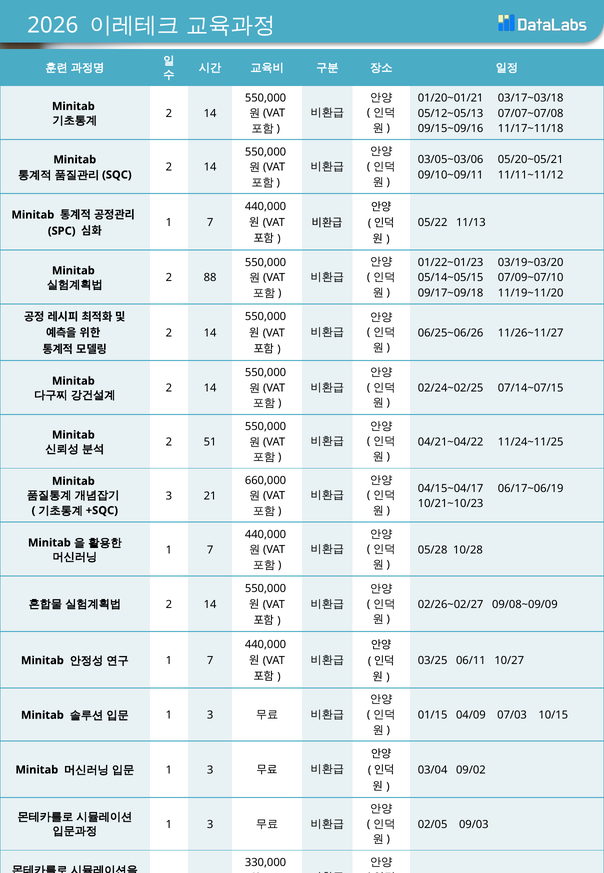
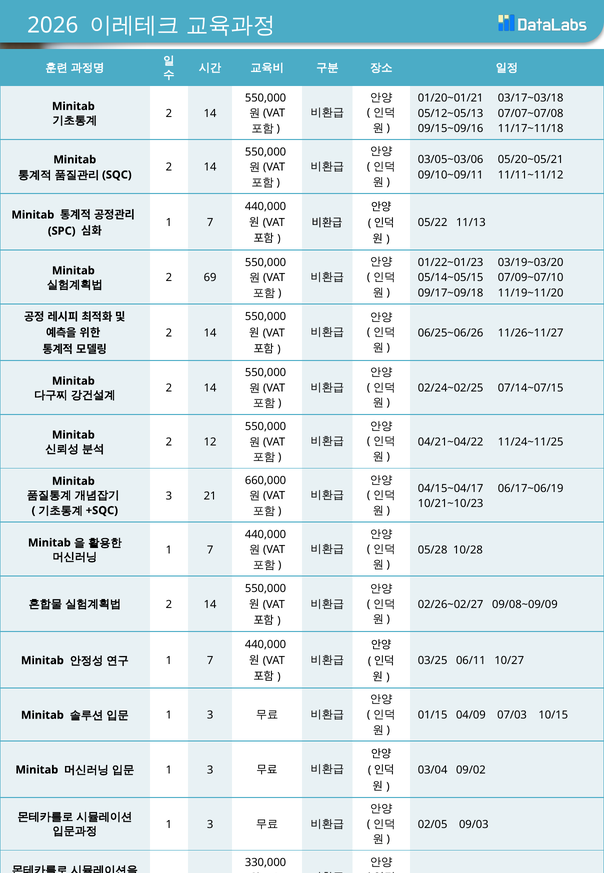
88: 88 -> 69
51: 51 -> 12
